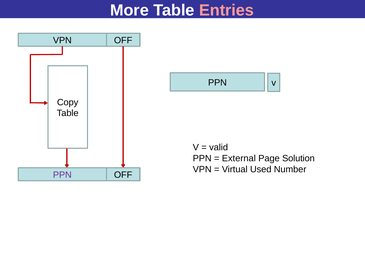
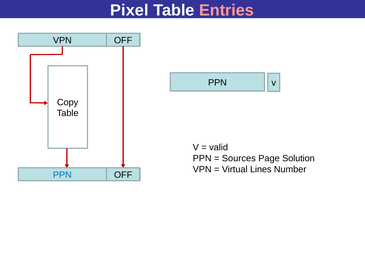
More: More -> Pixel
External: External -> Sources
Used: Used -> Lines
PPN at (62, 175) colour: purple -> blue
